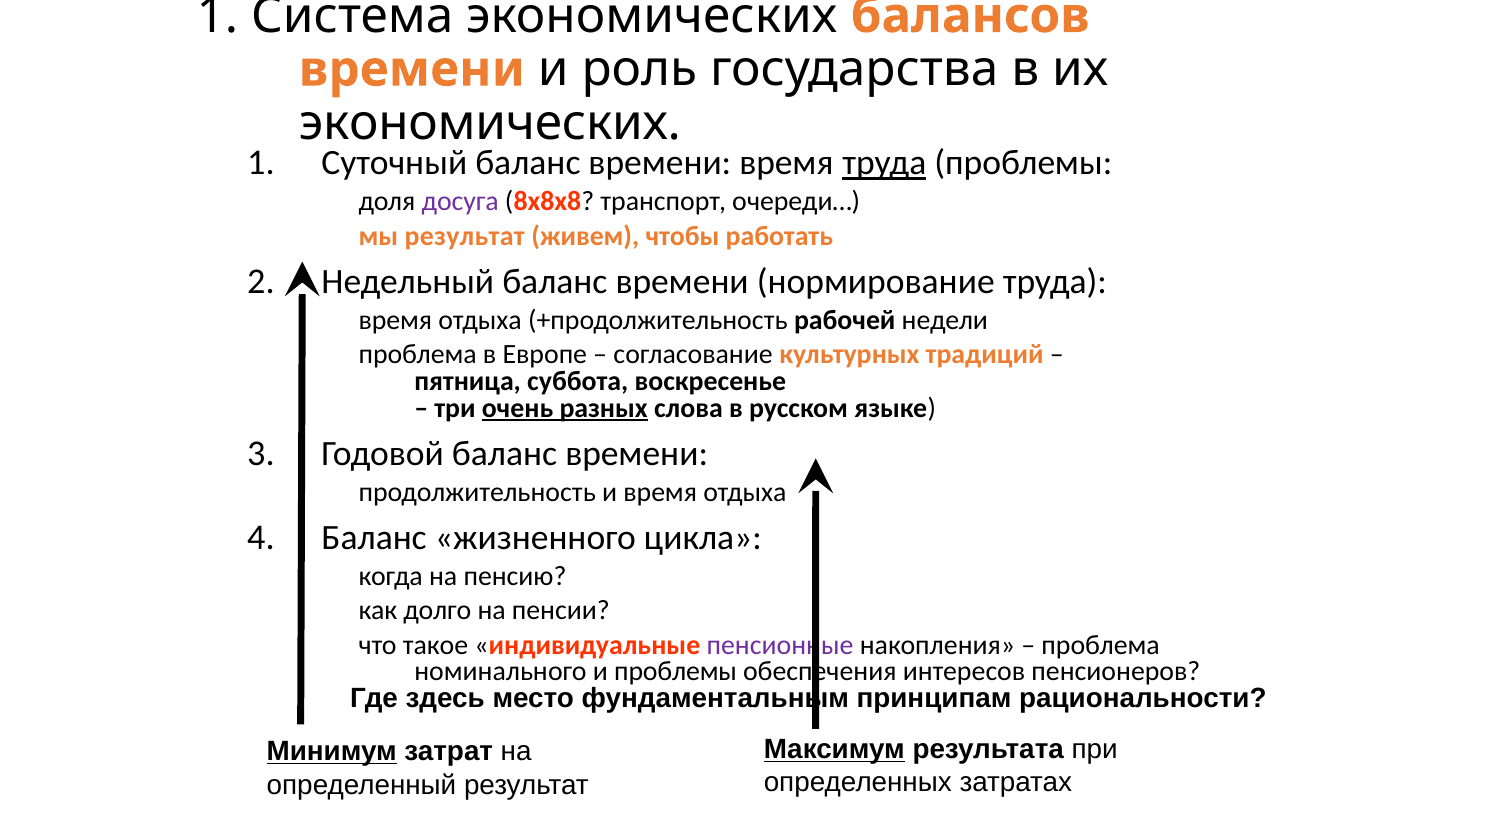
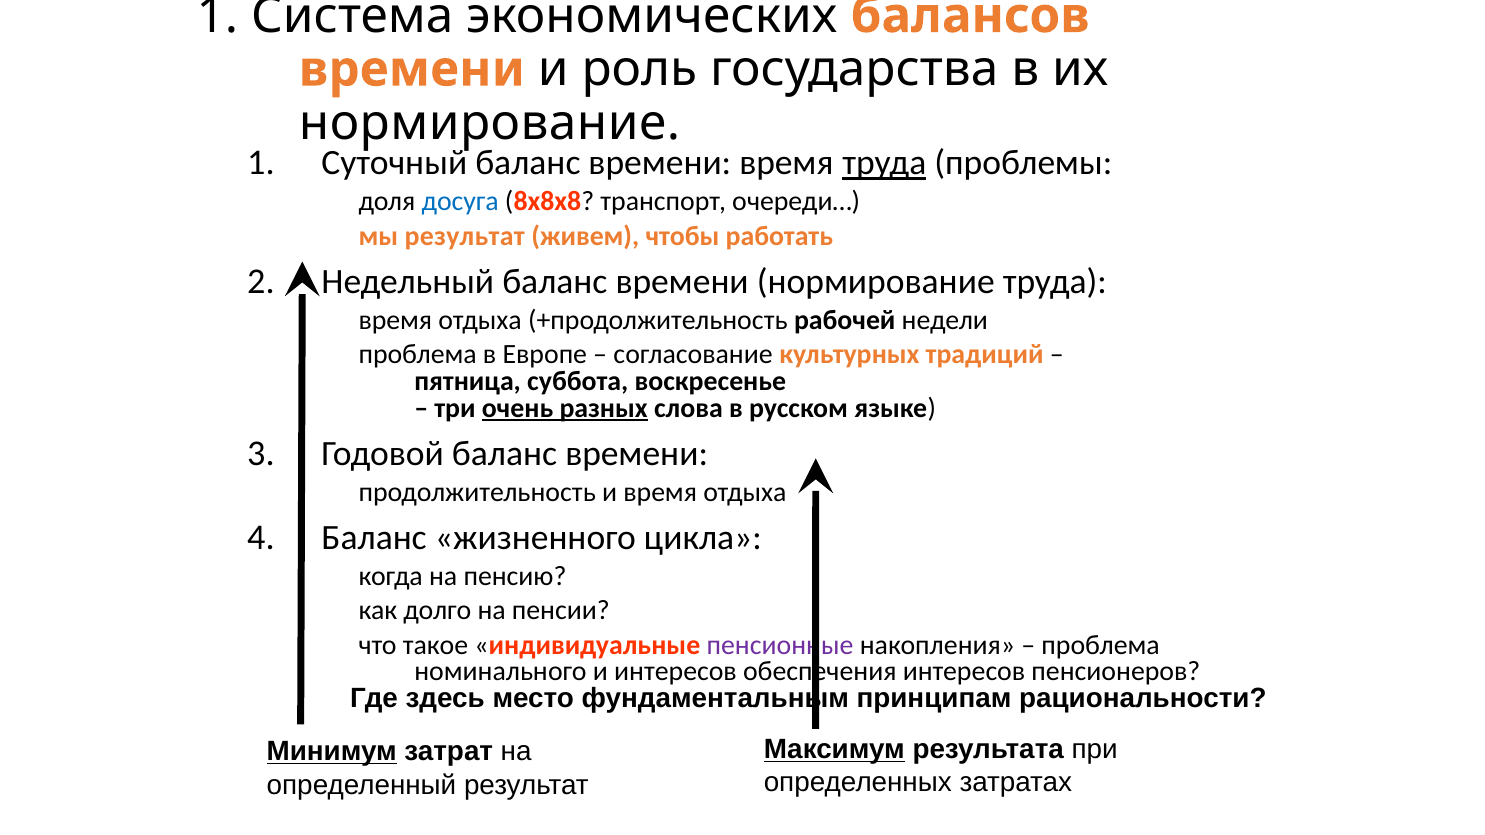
экономических at (490, 123): экономических -> нормирование
досуга colour: purple -> blue
и проблемы: проблемы -> интересов
